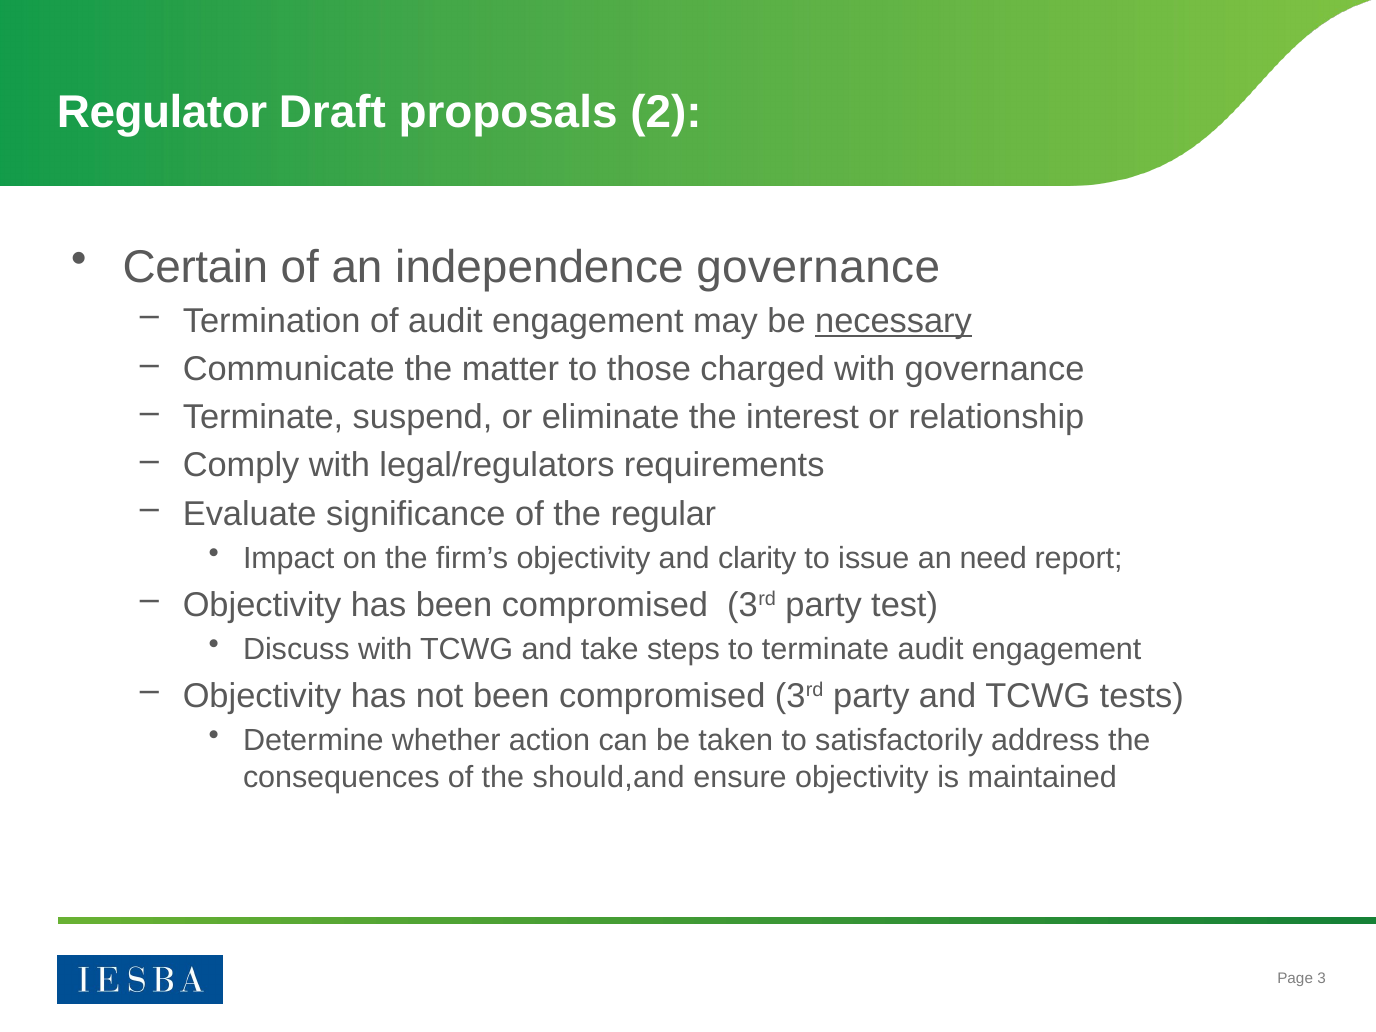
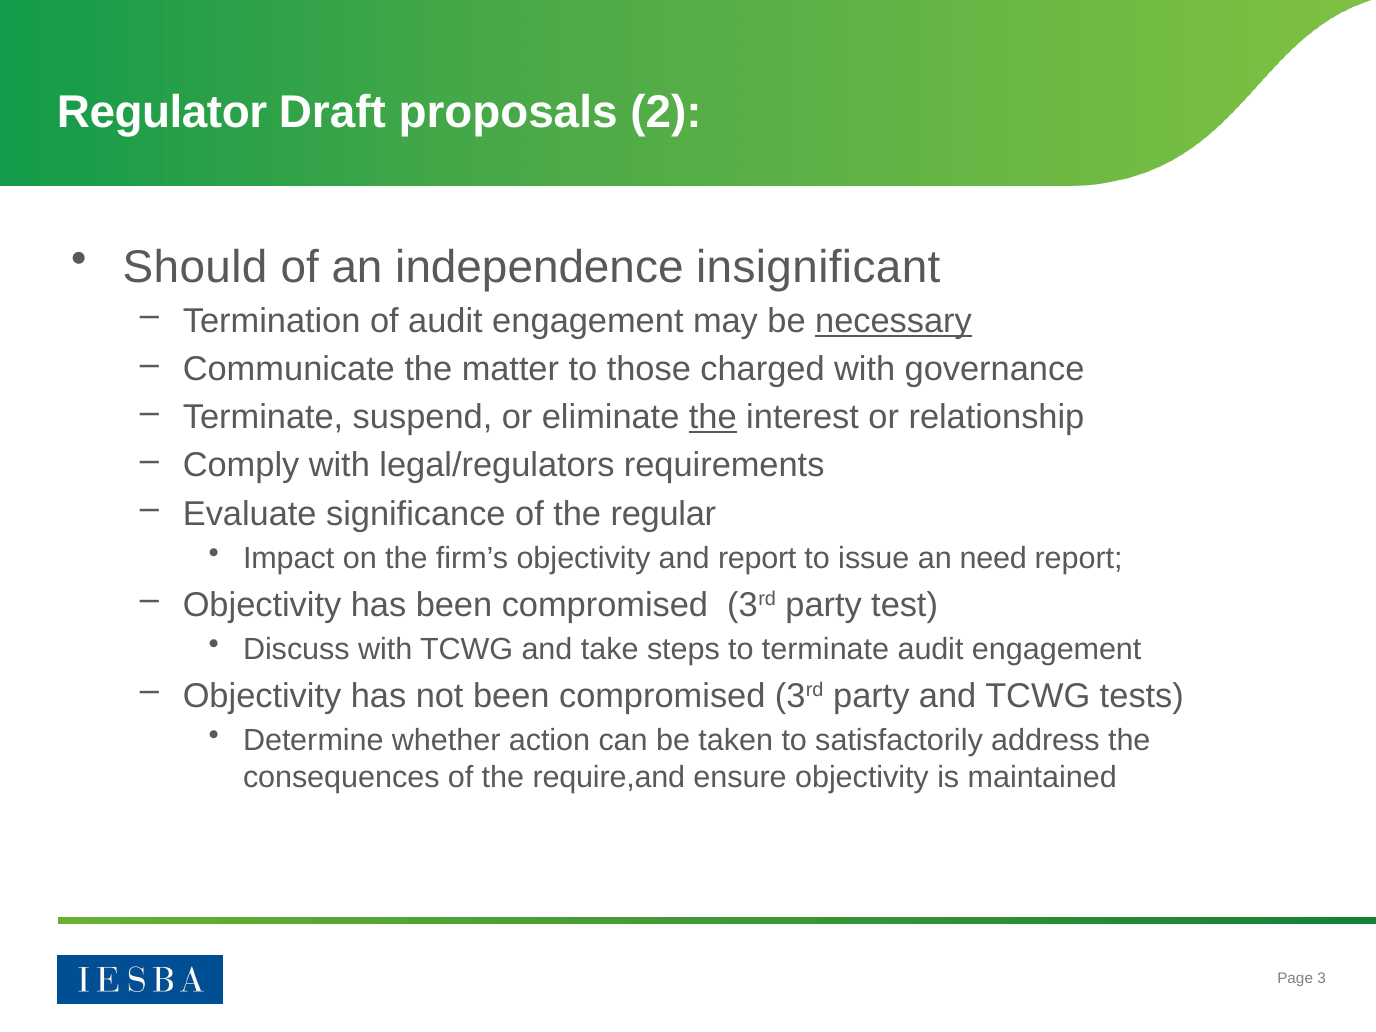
Certain: Certain -> Should
independence governance: governance -> insignificant
the at (713, 417) underline: none -> present
and clarity: clarity -> report
should,and: should,and -> require,and
